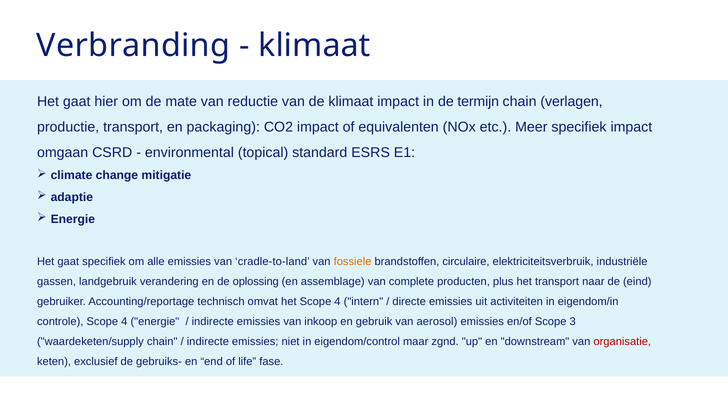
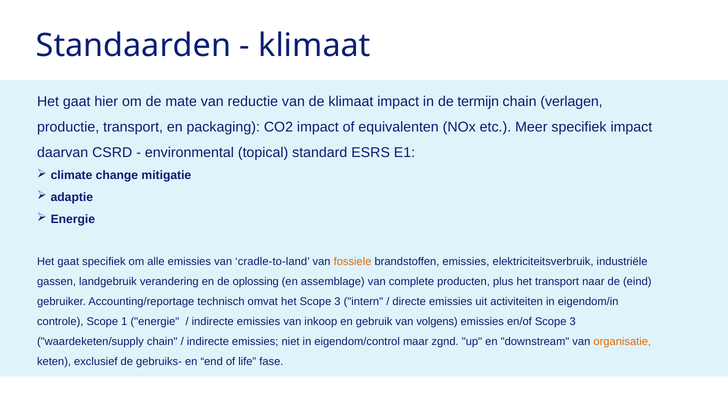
Verbranding: Verbranding -> Standaarden
omgaan: omgaan -> daarvan
brandstoffen circulaire: circulaire -> emissies
het Scope 4: 4 -> 3
controle Scope 4: 4 -> 1
aerosol: aerosol -> volgens
organisatie colour: red -> orange
